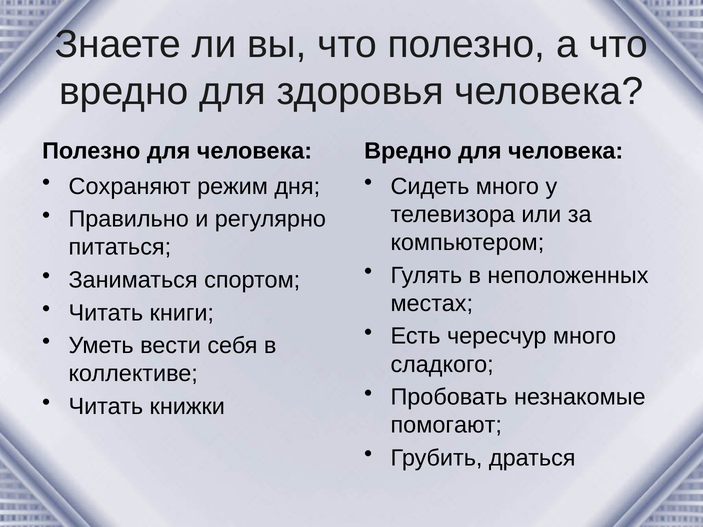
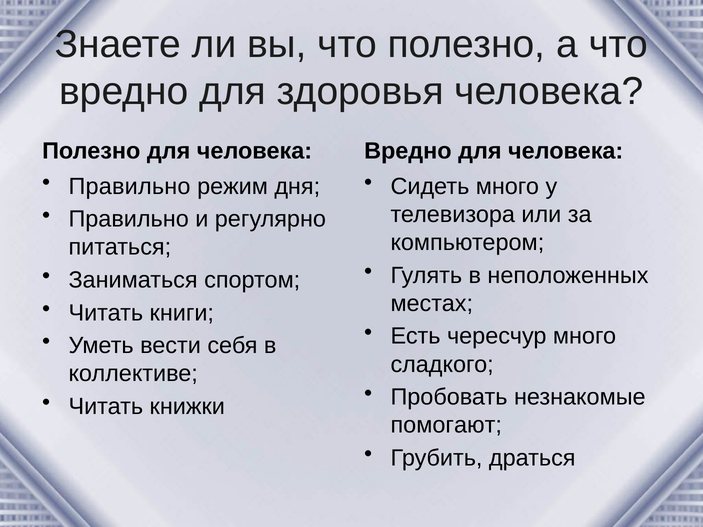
Сохраняют at (130, 186): Сохраняют -> Правильно
